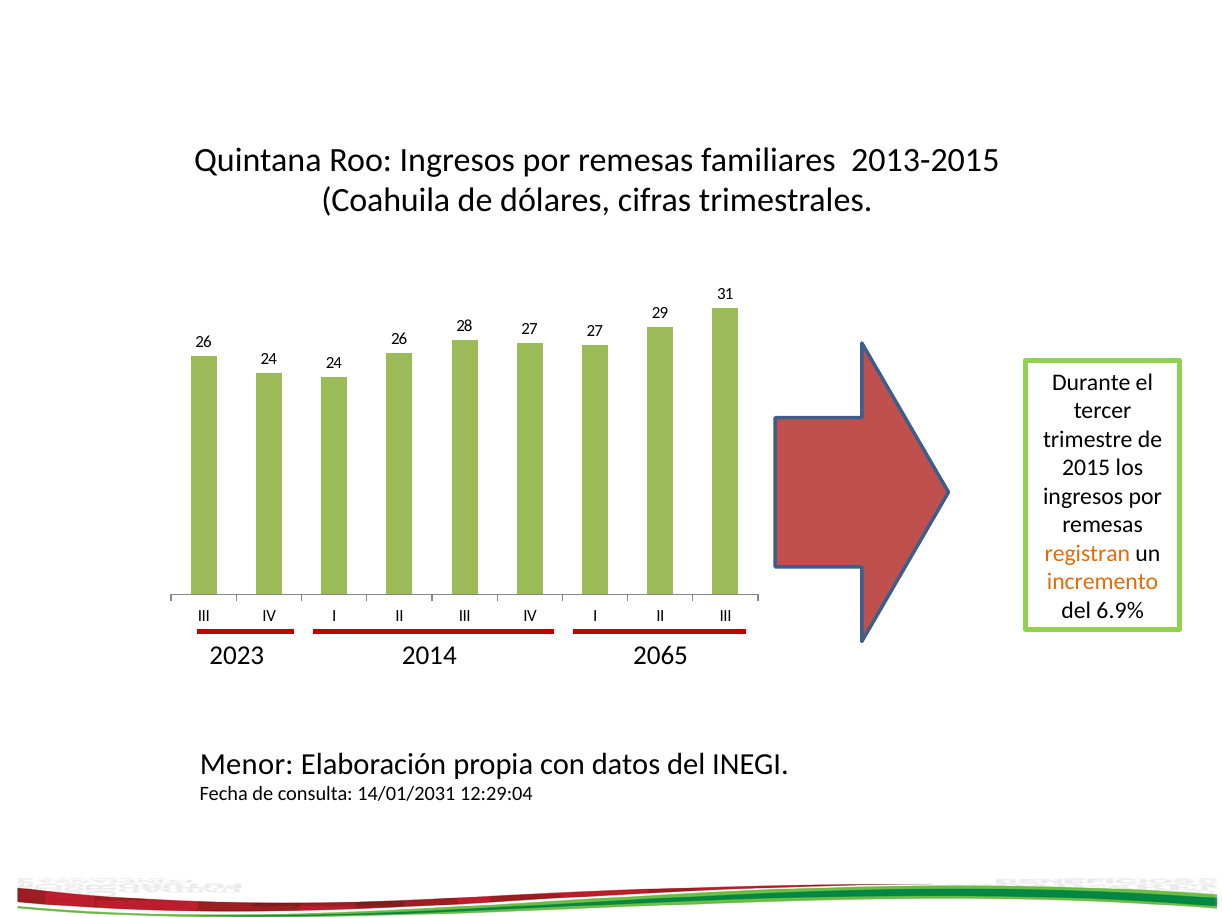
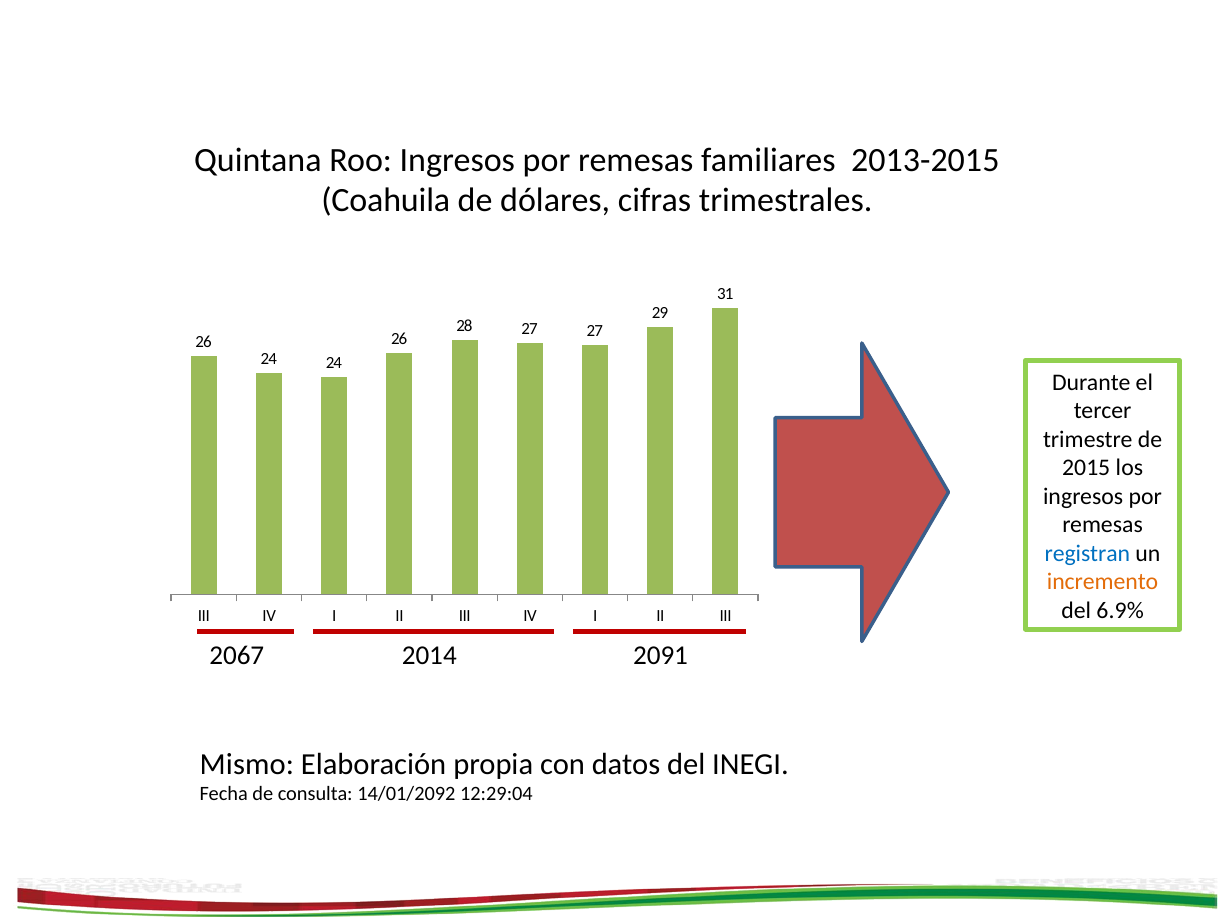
registran colour: orange -> blue
2023: 2023 -> 2067
2065: 2065 -> 2091
Menor: Menor -> Mismo
14/01/2031: 14/01/2031 -> 14/01/2092
